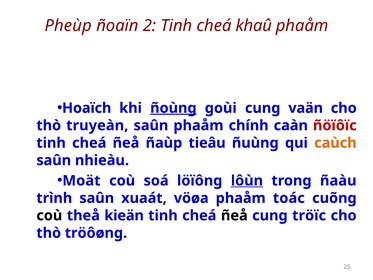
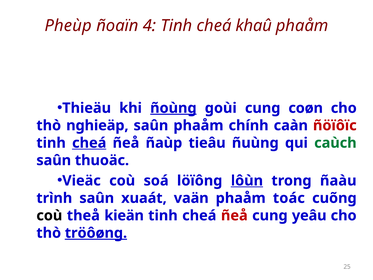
2: 2 -> 4
Hoaïch: Hoaïch -> Thieäu
vaän: vaän -> coøn
truyeàn: truyeàn -> nghieäp
cheá at (89, 143) underline: none -> present
caùch colour: orange -> green
nhieàu: nhieàu -> thuoäc
Moät: Moät -> Vieäc
vöøa: vöøa -> vaän
ñeå at (234, 215) colour: black -> red
tröïc: tröïc -> yeâu
tröôøng underline: none -> present
